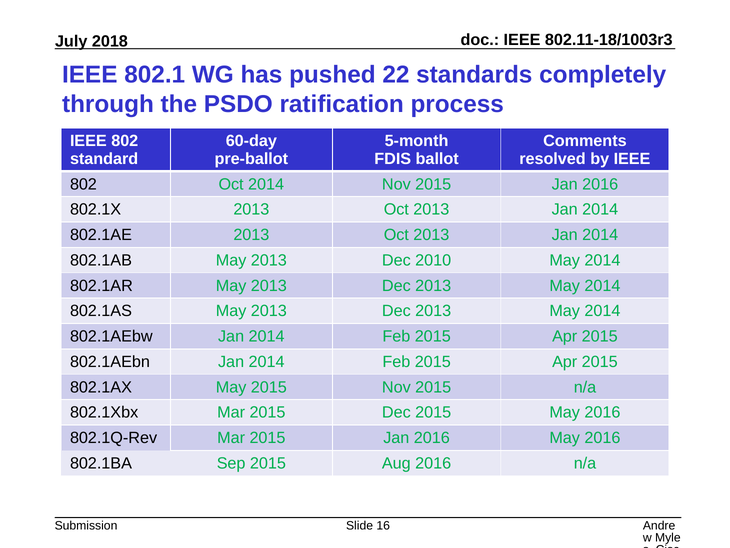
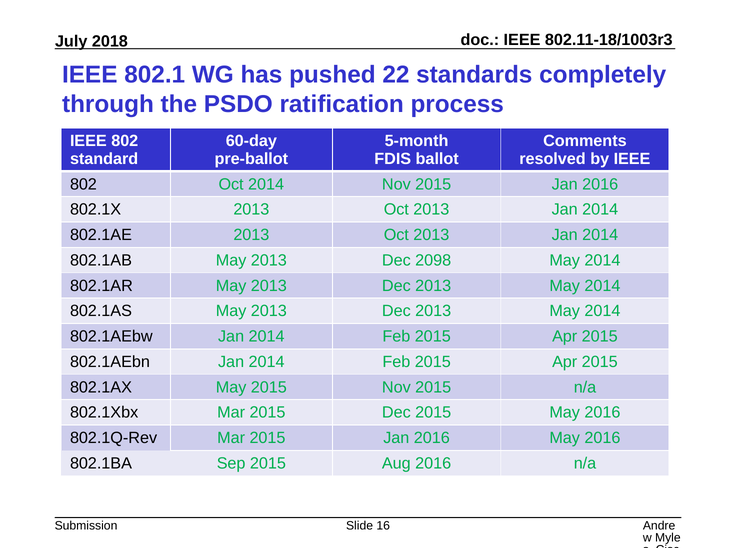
2010: 2010 -> 2098
